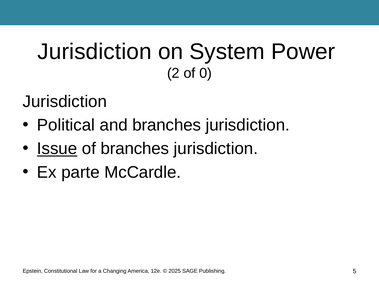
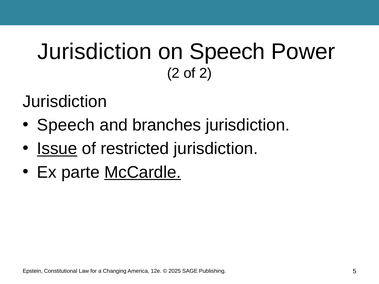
on System: System -> Speech
of 0: 0 -> 2
Political at (66, 125): Political -> Speech
of branches: branches -> restricted
McCardle underline: none -> present
